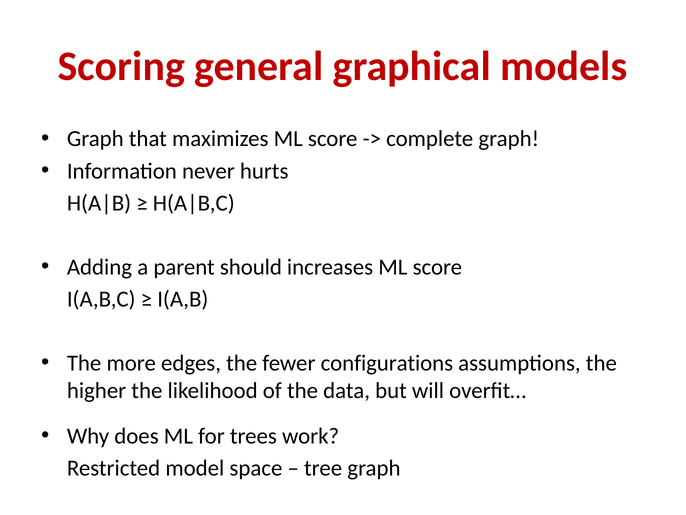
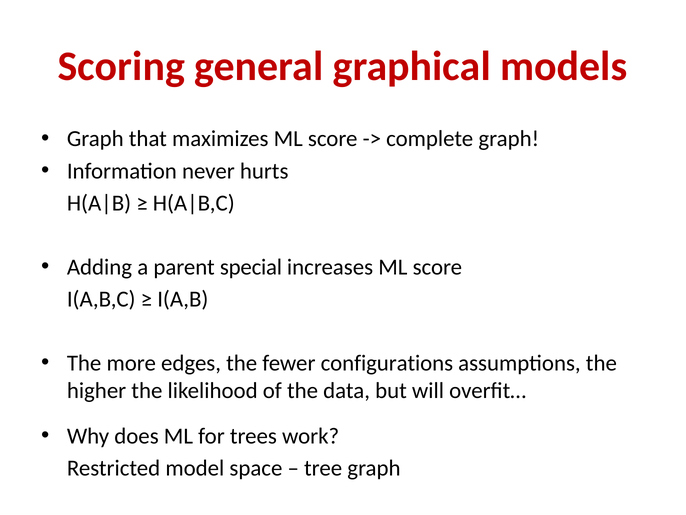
should: should -> special
